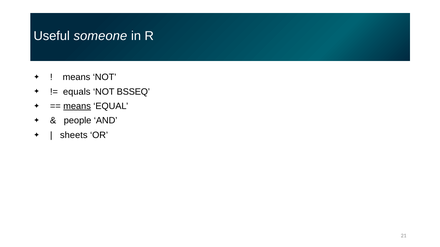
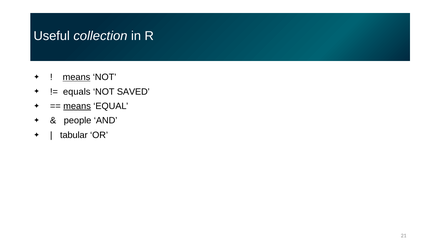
someone: someone -> collection
means at (77, 77) underline: none -> present
BSSEQ: BSSEQ -> SAVED
sheets: sheets -> tabular
